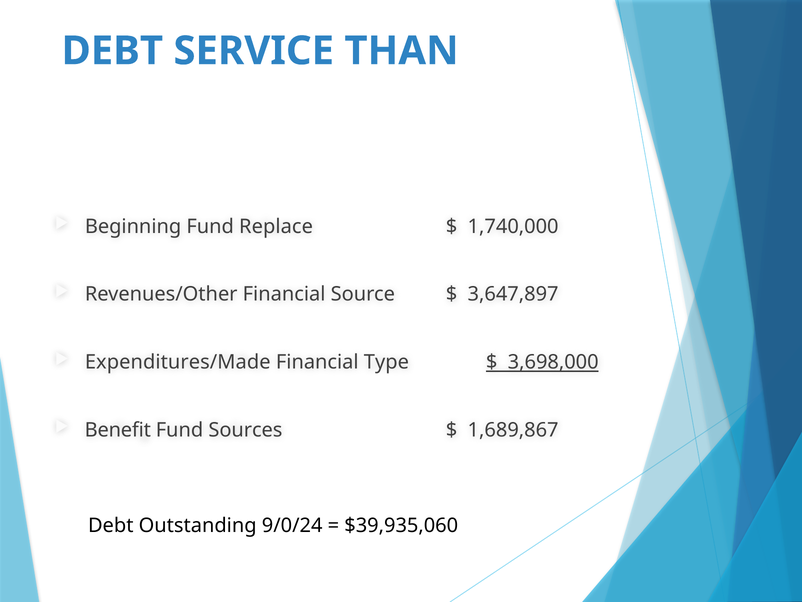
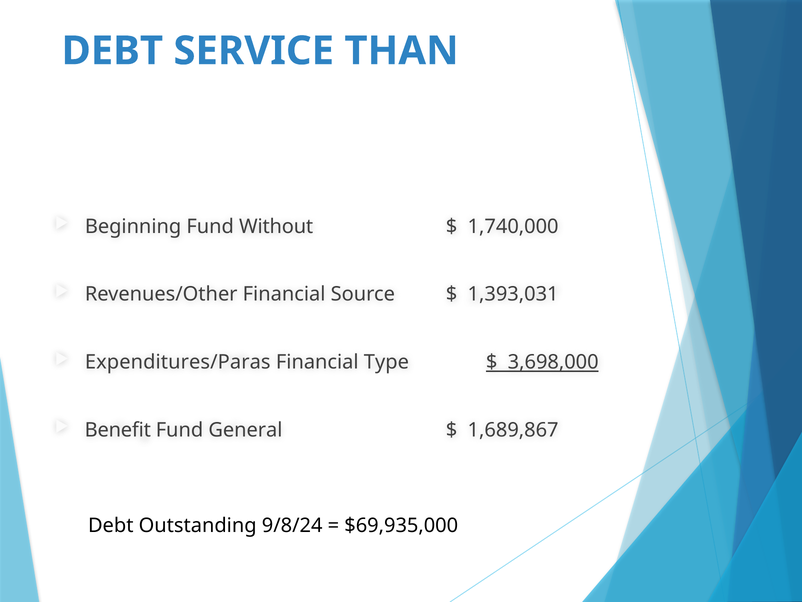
Replace: Replace -> Without
3,647,897: 3,647,897 -> 1,393,031
Expenditures/Made: Expenditures/Made -> Expenditures/Paras
Sources: Sources -> General
9/0/24: 9/0/24 -> 9/8/24
$39,935,060: $39,935,060 -> $69,935,000
